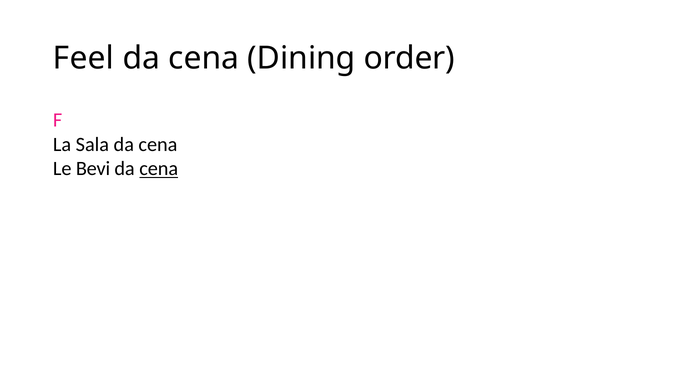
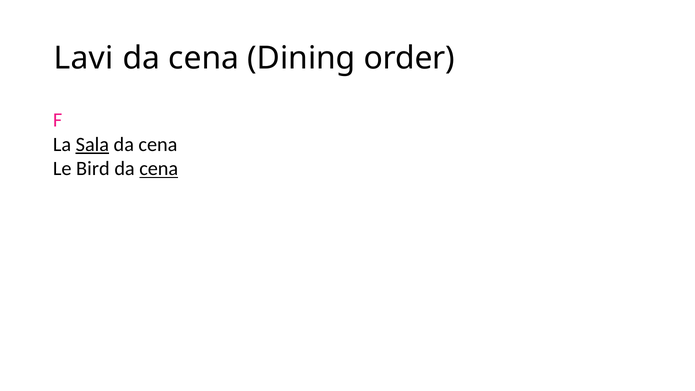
Feel: Feel -> Lavi
Sala underline: none -> present
Bevi: Bevi -> Bird
